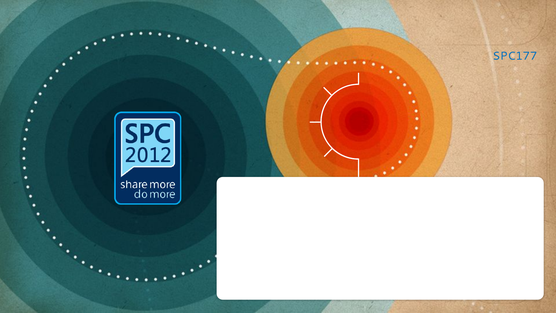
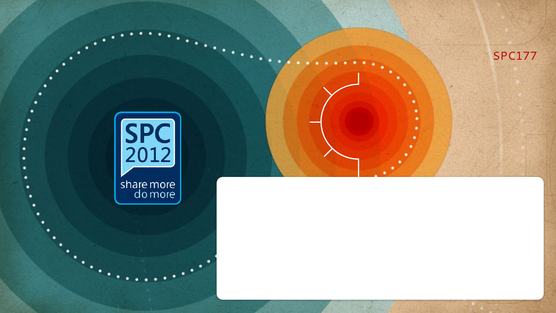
SPC177 colour: blue -> red
